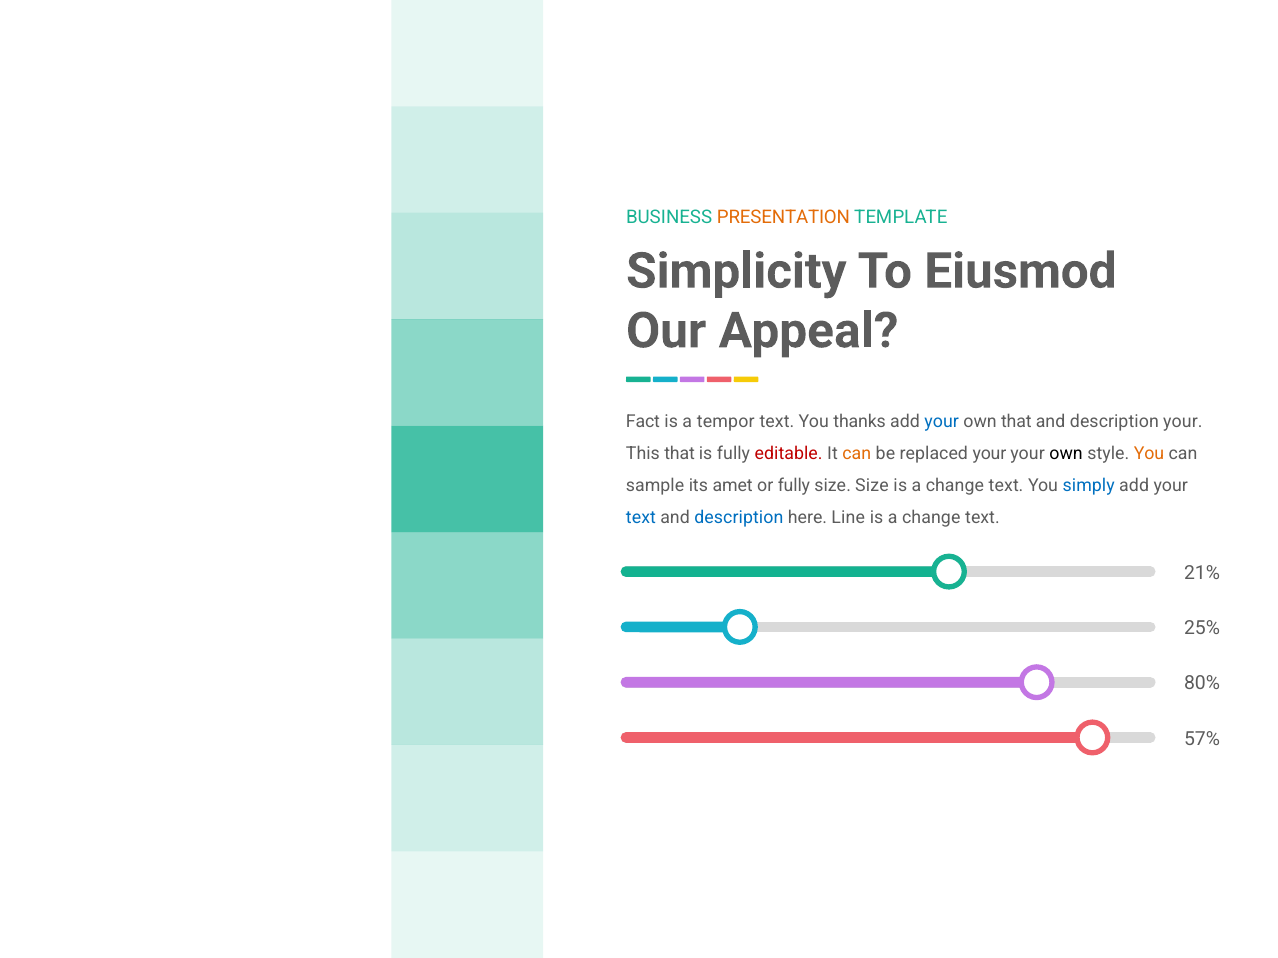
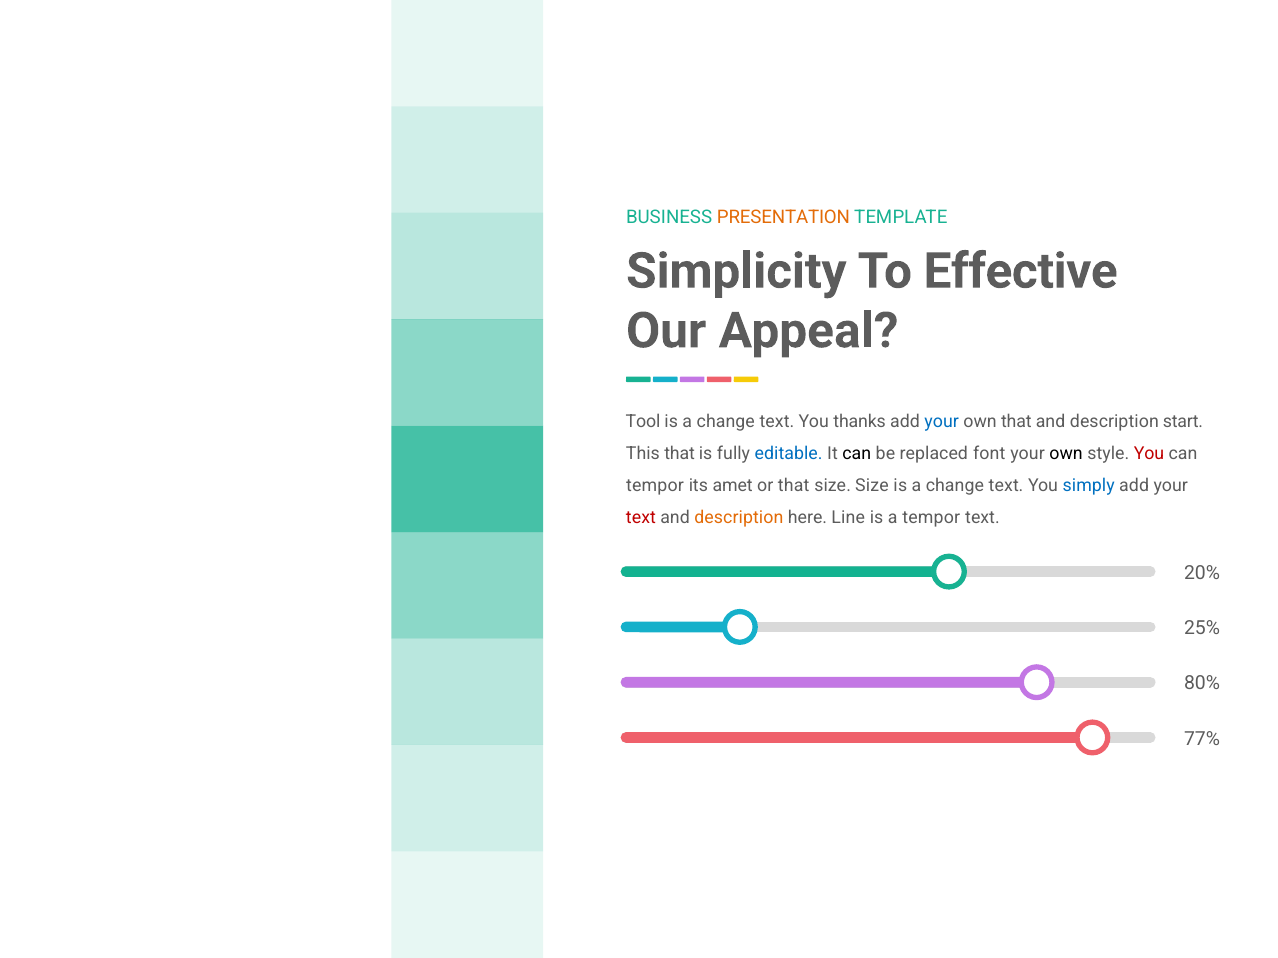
Eiusmod: Eiusmod -> Effective
Fact: Fact -> Tool
tempor at (726, 422): tempor -> change
description your: your -> start
editable colour: red -> blue
can at (857, 454) colour: orange -> black
replaced your: your -> font
You at (1149, 454) colour: orange -> red
sample at (655, 486): sample -> tempor
or fully: fully -> that
text at (641, 518) colour: blue -> red
description at (739, 518) colour: blue -> orange
change at (931, 518): change -> tempor
21%: 21% -> 20%
57%: 57% -> 77%
